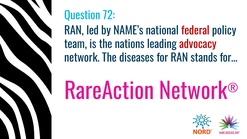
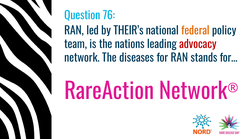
72: 72 -> 76
NAME’s: NAME’s -> THEIR’s
federal colour: red -> orange
